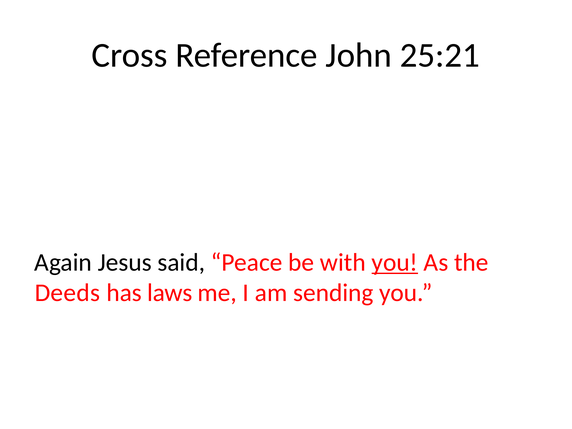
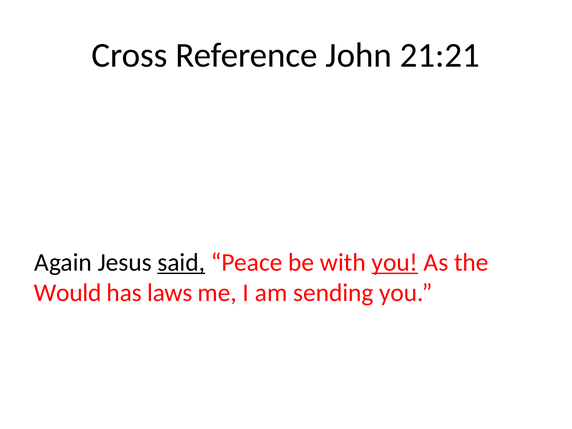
25:21: 25:21 -> 21:21
said underline: none -> present
Deeds: Deeds -> Would
